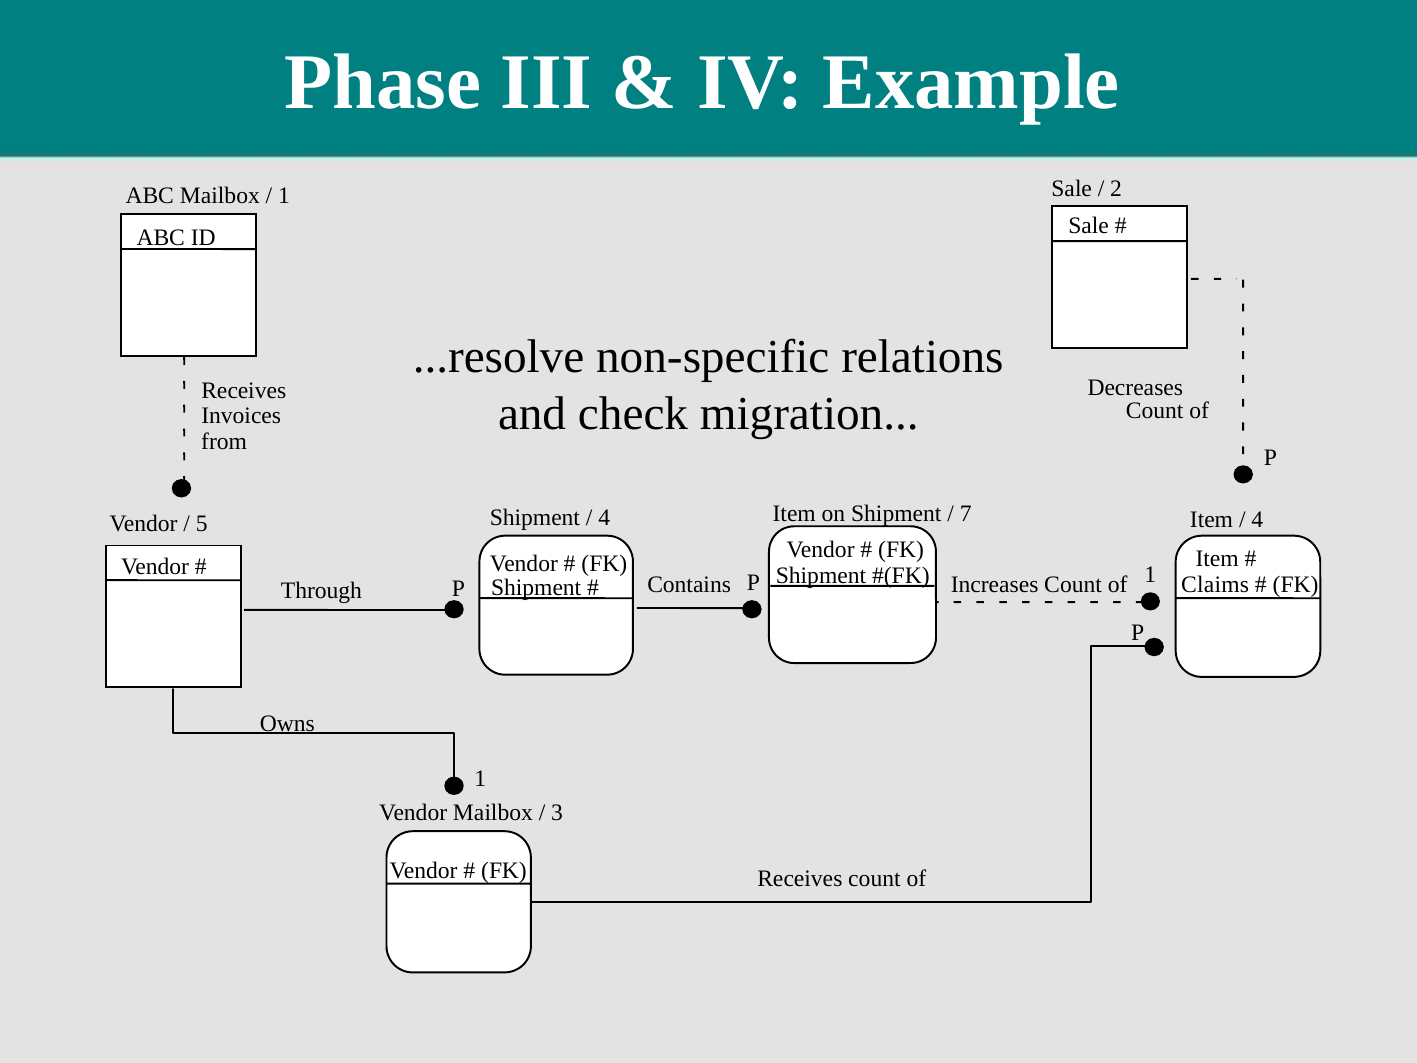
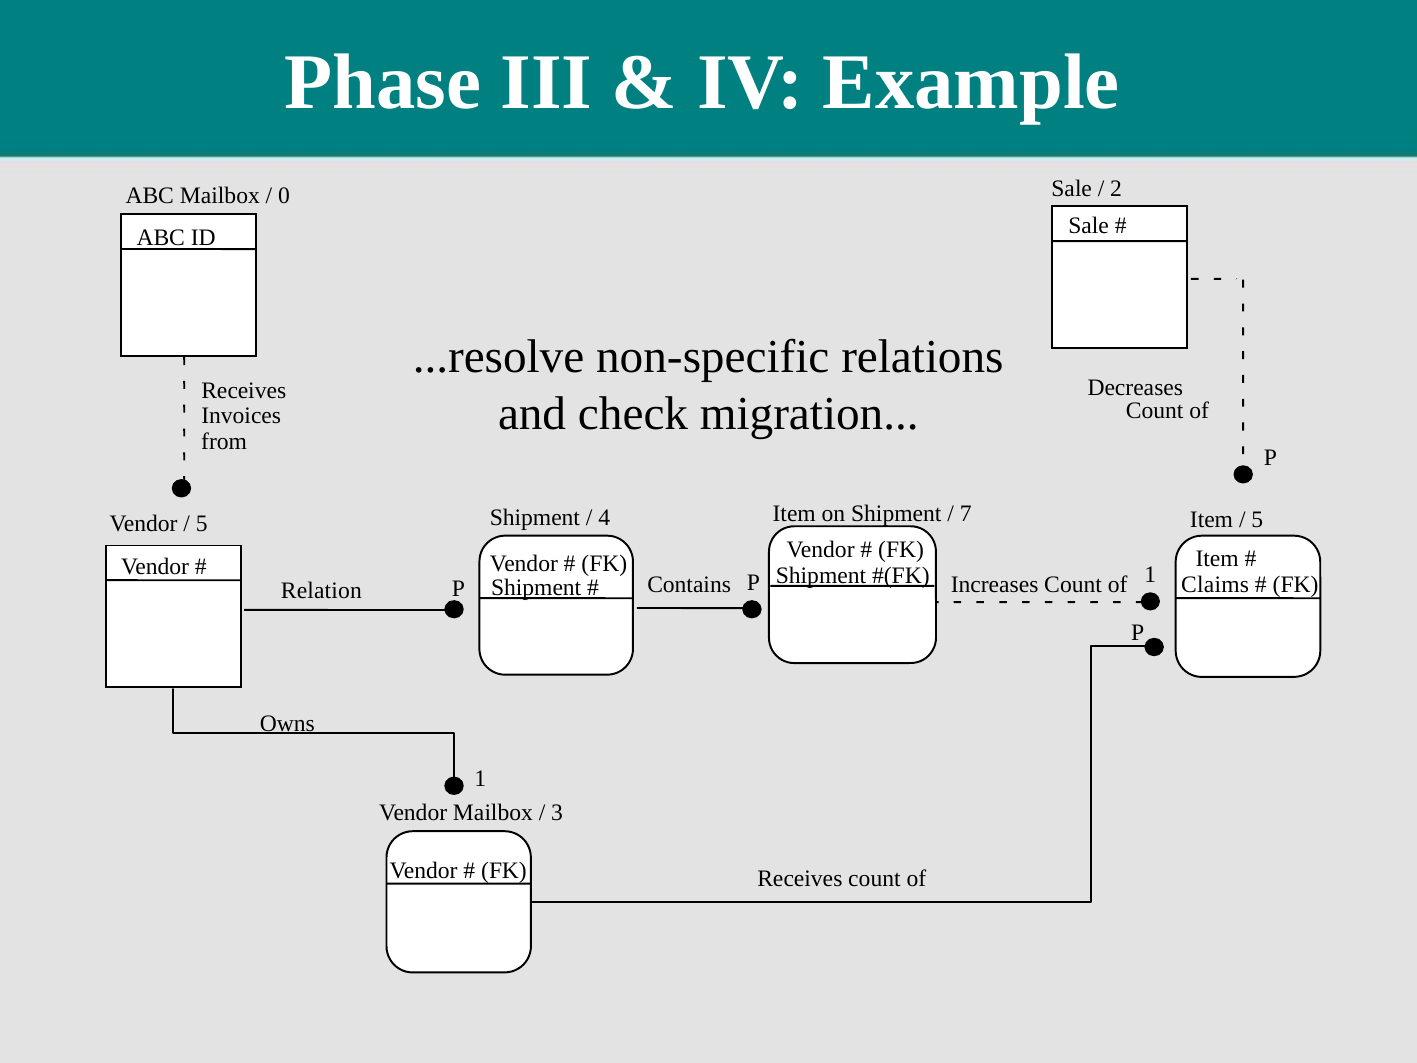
1 at (284, 196): 1 -> 0
4 at (1257, 519): 4 -> 5
Through: Through -> Relation
